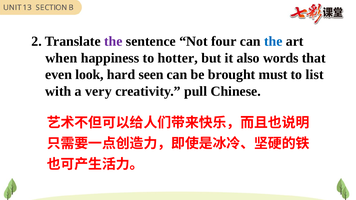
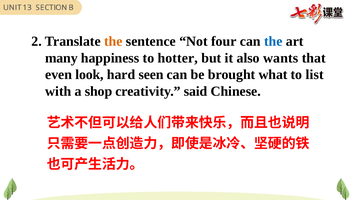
the at (113, 41) colour: purple -> orange
when: when -> many
words: words -> wants
must: must -> what
very: very -> shop
pull: pull -> said
